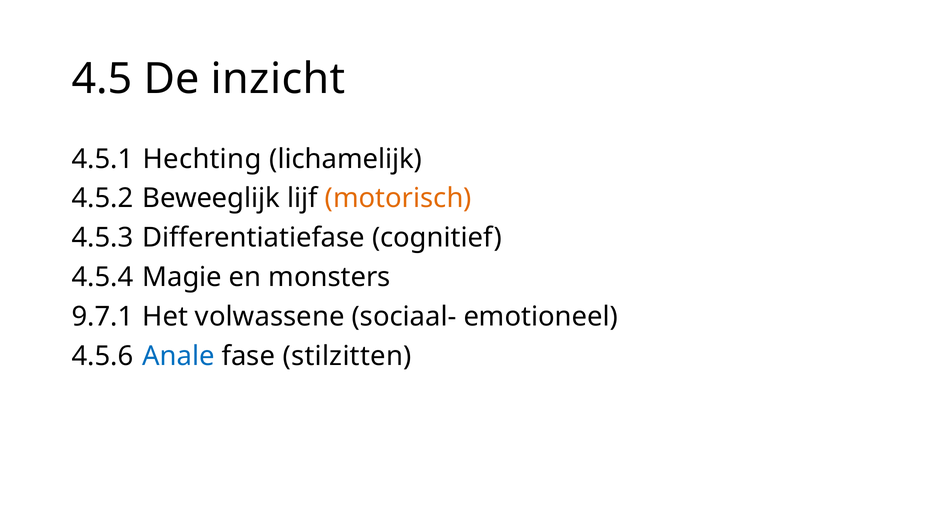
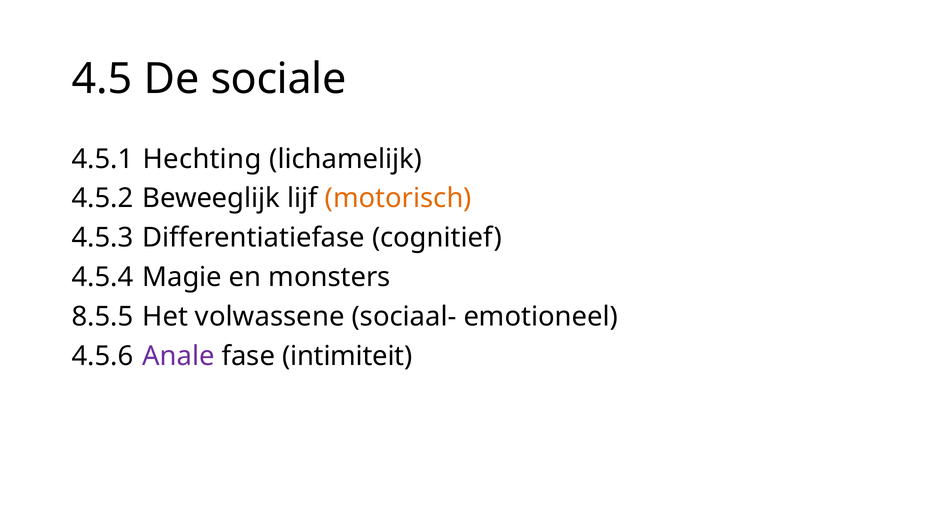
inzicht: inzicht -> sociale
9.7.1: 9.7.1 -> 8.5.5
Anale colour: blue -> purple
stilzitten: stilzitten -> intimiteit
